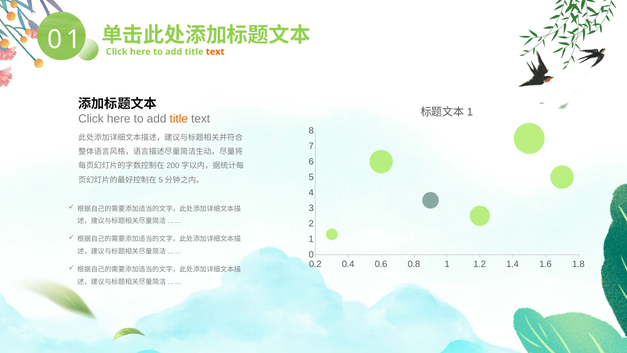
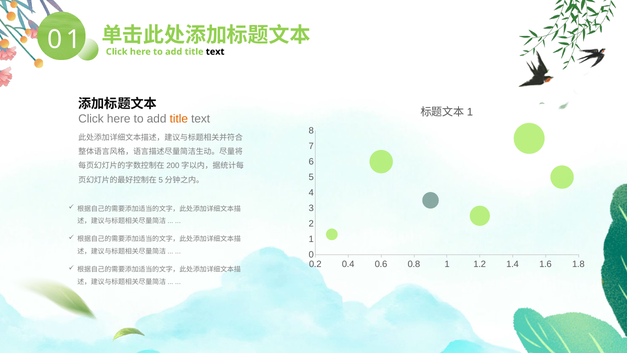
text at (215, 52) colour: orange -> black
